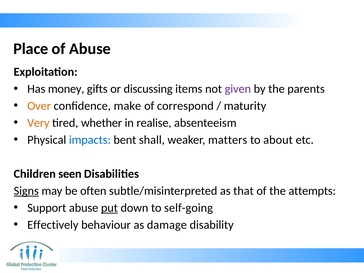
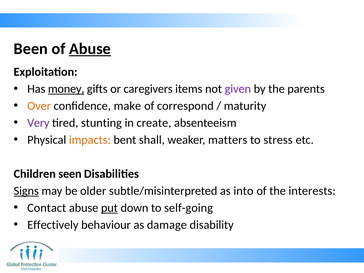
Place: Place -> Been
Abuse at (90, 49) underline: none -> present
money underline: none -> present
discussing: discussing -> caregivers
Very colour: orange -> purple
whether: whether -> stunting
realise: realise -> create
impacts colour: blue -> orange
about: about -> stress
often: often -> older
that: that -> into
attempts: attempts -> interests
Support: Support -> Contact
